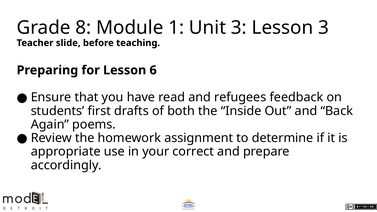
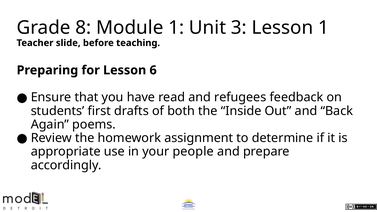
Lesson 3: 3 -> 1
correct: correct -> people
